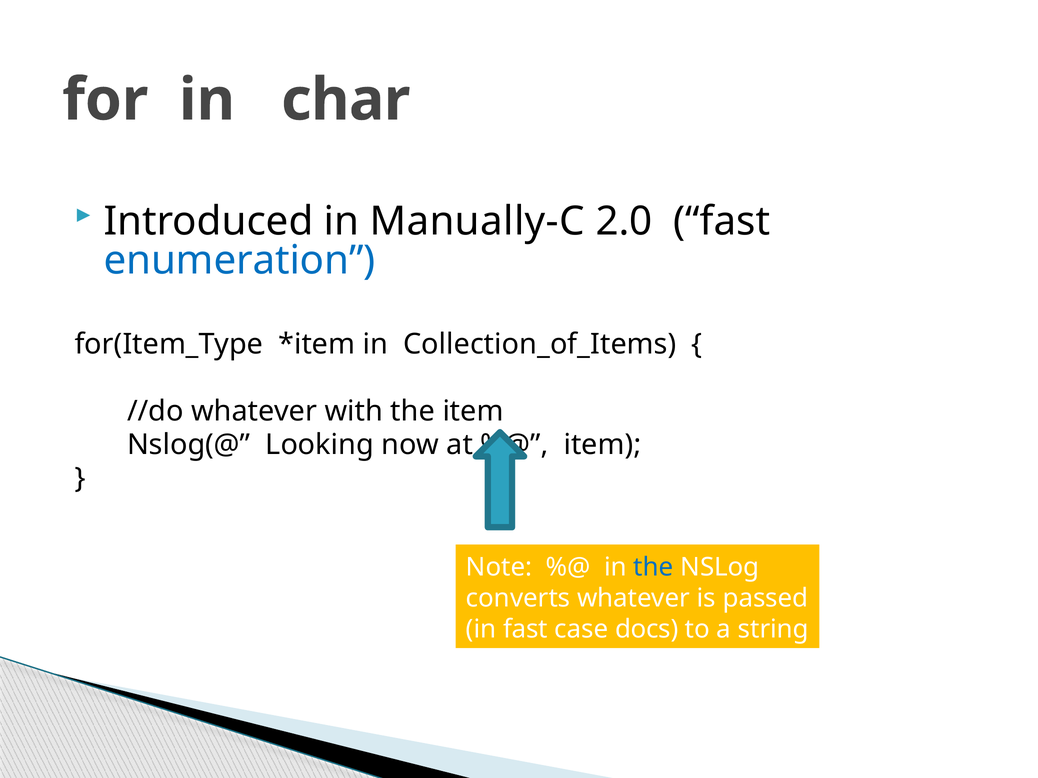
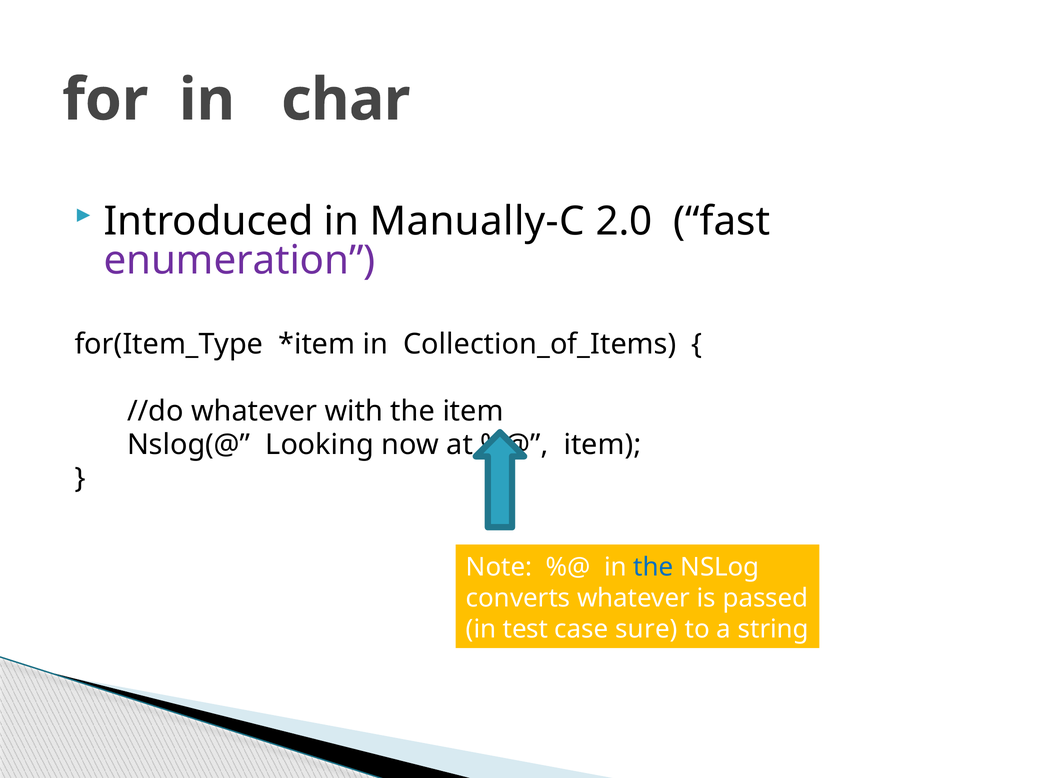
enumeration colour: blue -> purple
in fast: fast -> test
docs: docs -> sure
